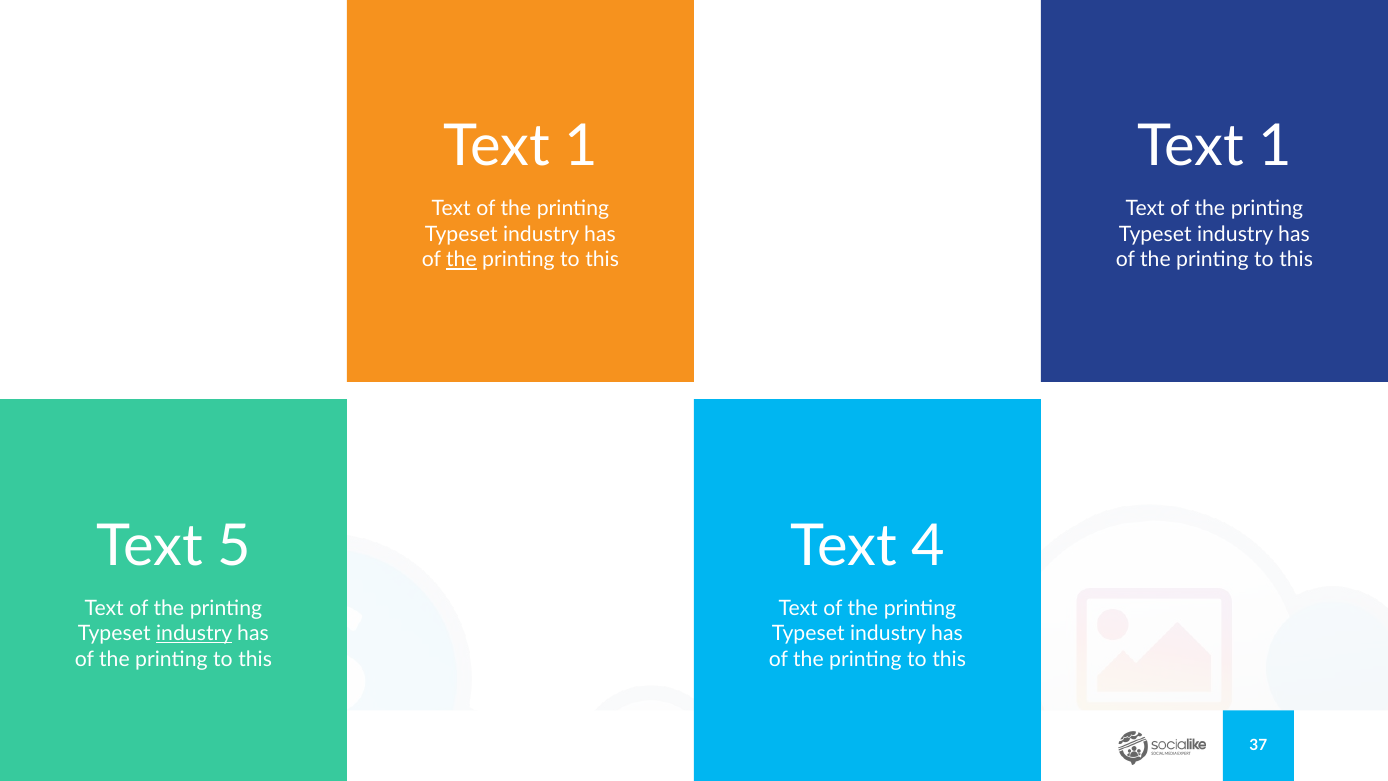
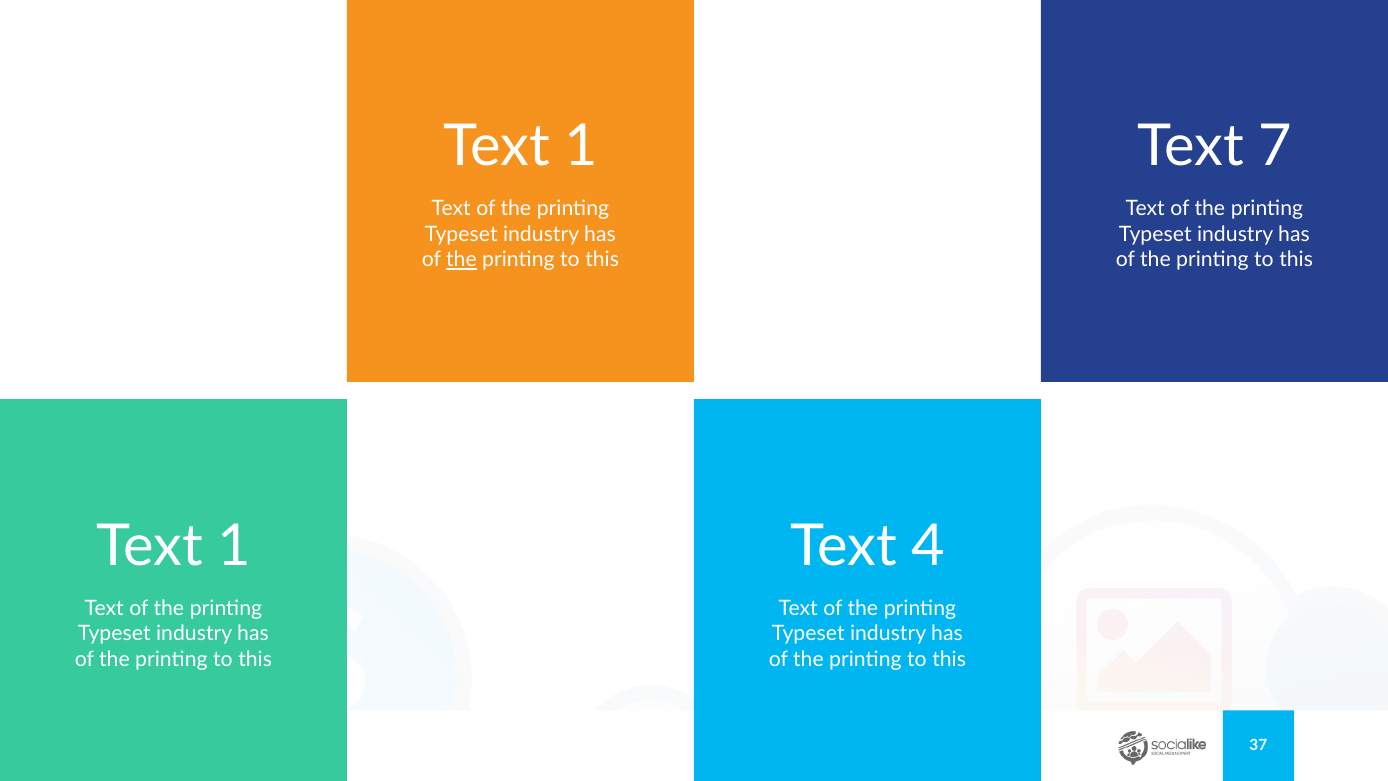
1 at (1275, 147): 1 -> 7
5 at (234, 546): 5 -> 1
industry at (194, 633) underline: present -> none
